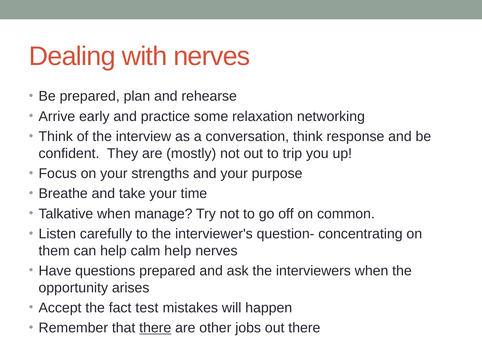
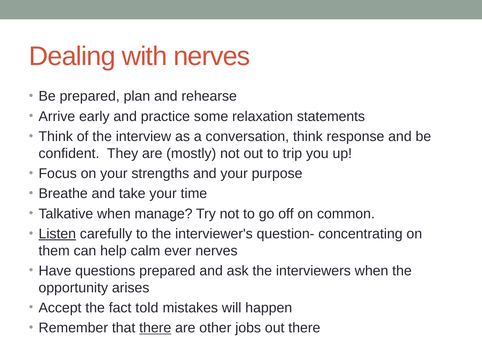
networking: networking -> statements
Listen underline: none -> present
calm help: help -> ever
test: test -> told
